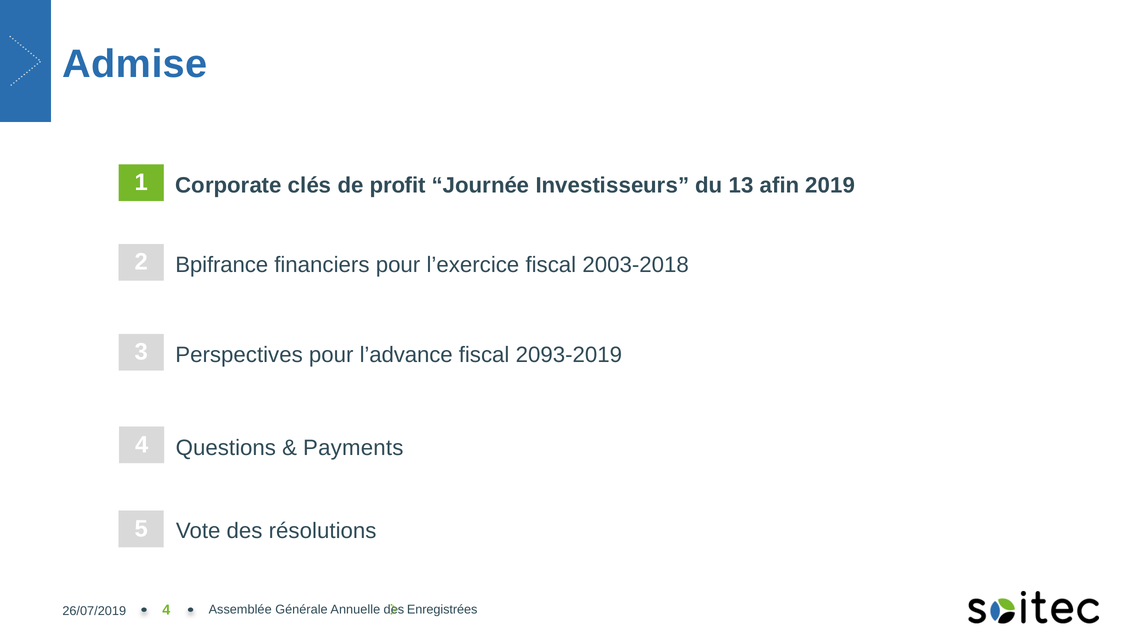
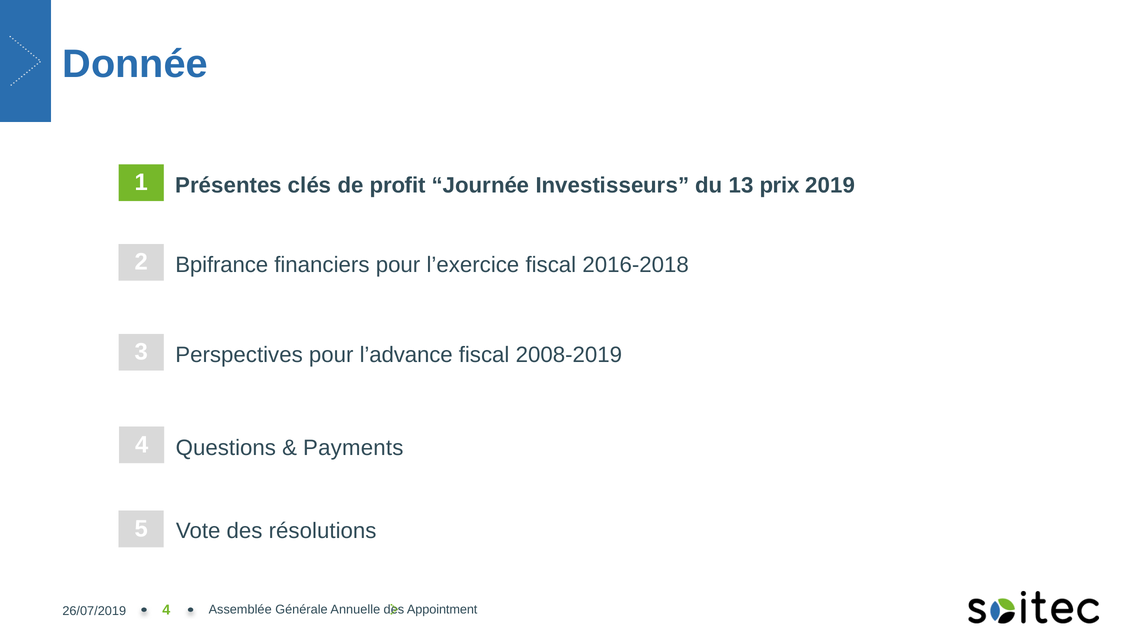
Admise: Admise -> Donnée
Corporate: Corporate -> Présentes
afin: afin -> prix
2003-2018: 2003-2018 -> 2016-2018
2093-2019: 2093-2019 -> 2008-2019
Enregistrées: Enregistrées -> Appointment
